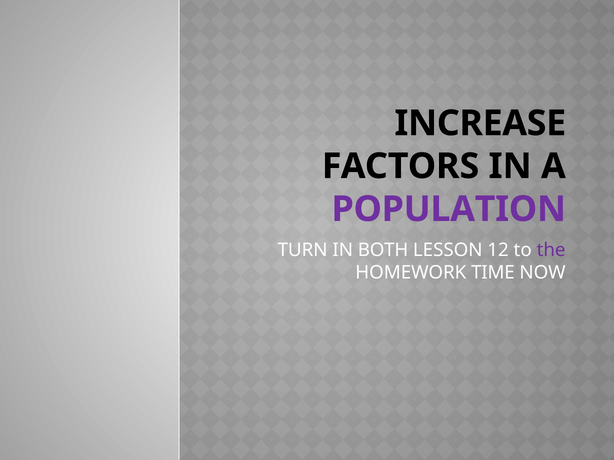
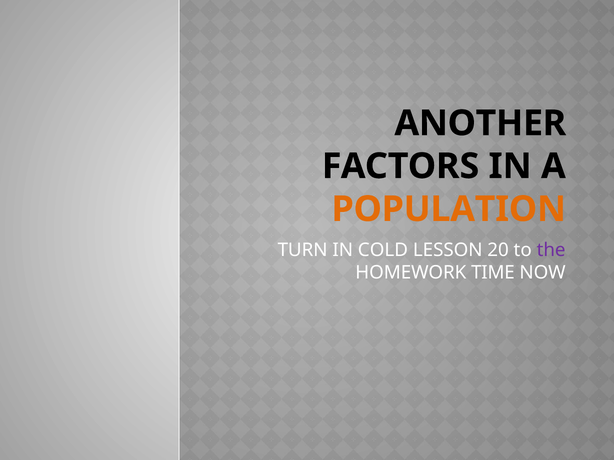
INCREASE: INCREASE -> ANOTHER
POPULATION colour: purple -> orange
BOTH: BOTH -> COLD
12: 12 -> 20
